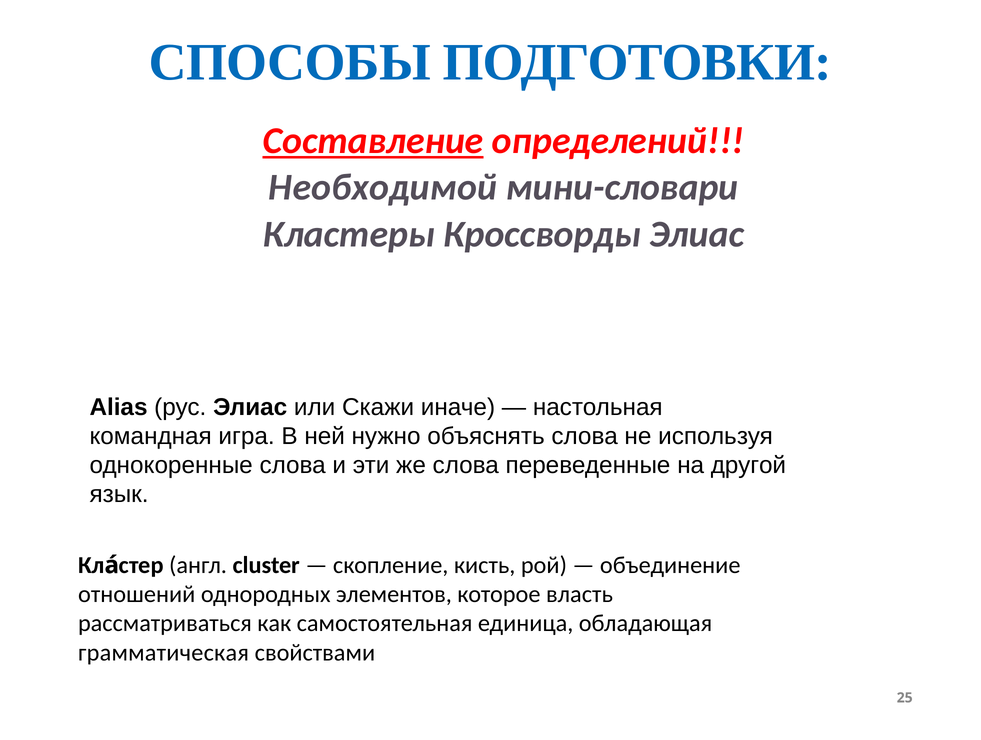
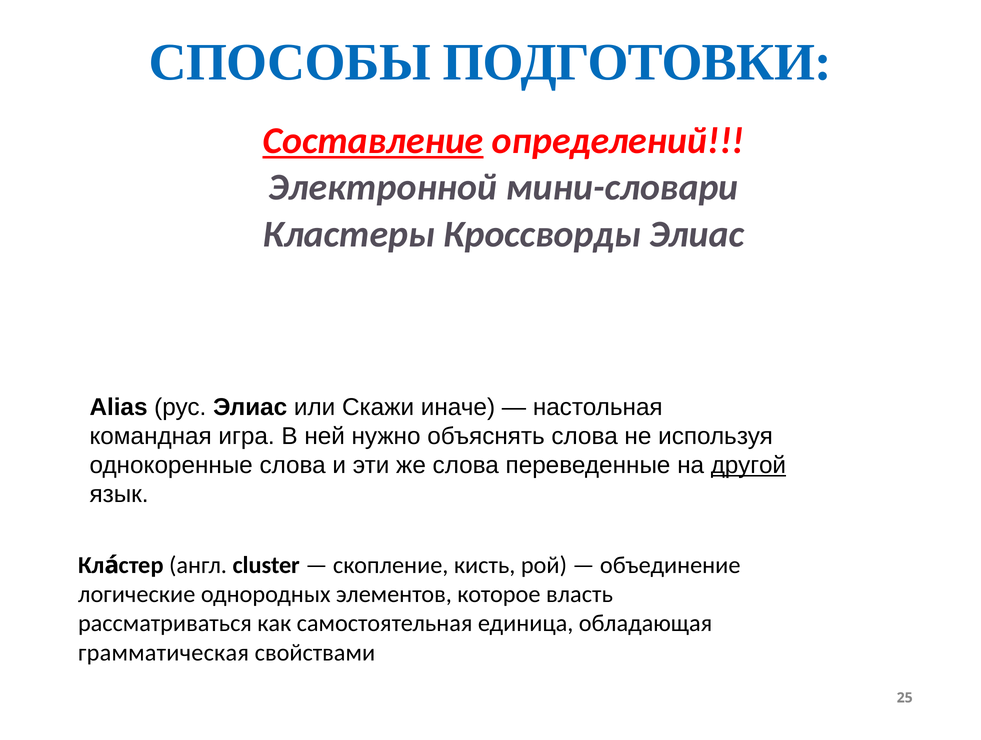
Необходимой: Необходимой -> Электронной
другой underline: none -> present
отношений: отношений -> логические
